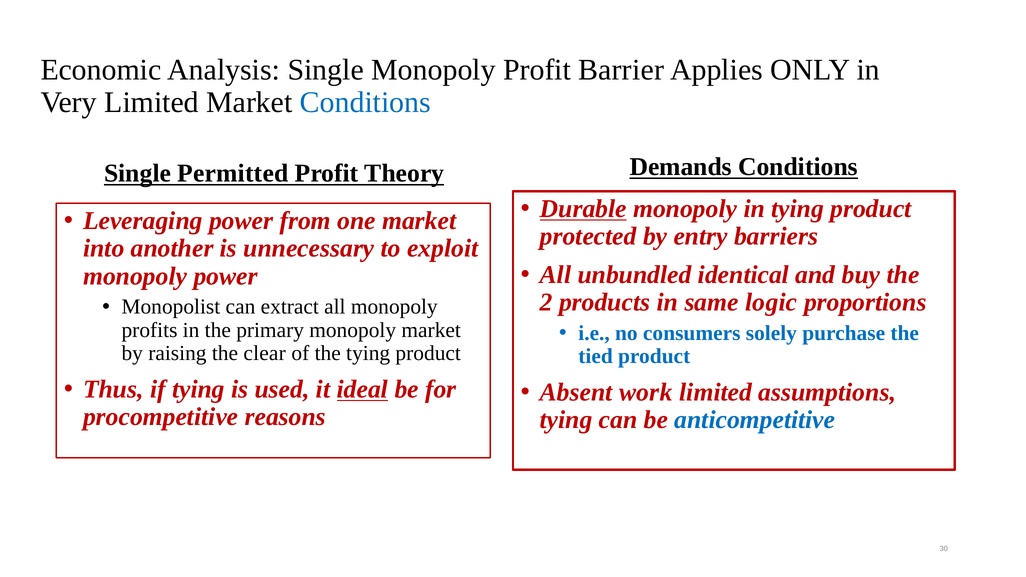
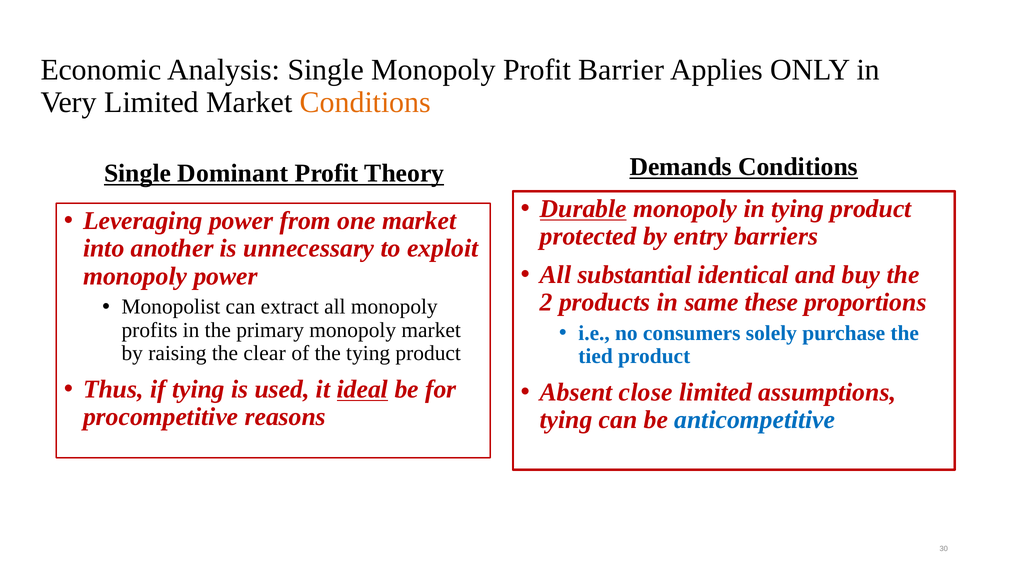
Conditions at (365, 102) colour: blue -> orange
Permitted: Permitted -> Dominant
unbundled: unbundled -> substantial
logic: logic -> these
work: work -> close
